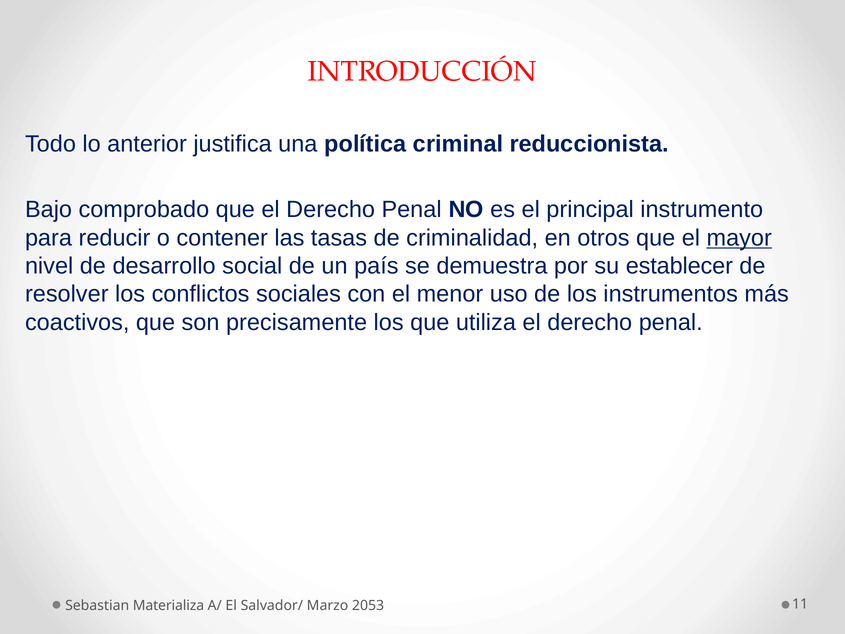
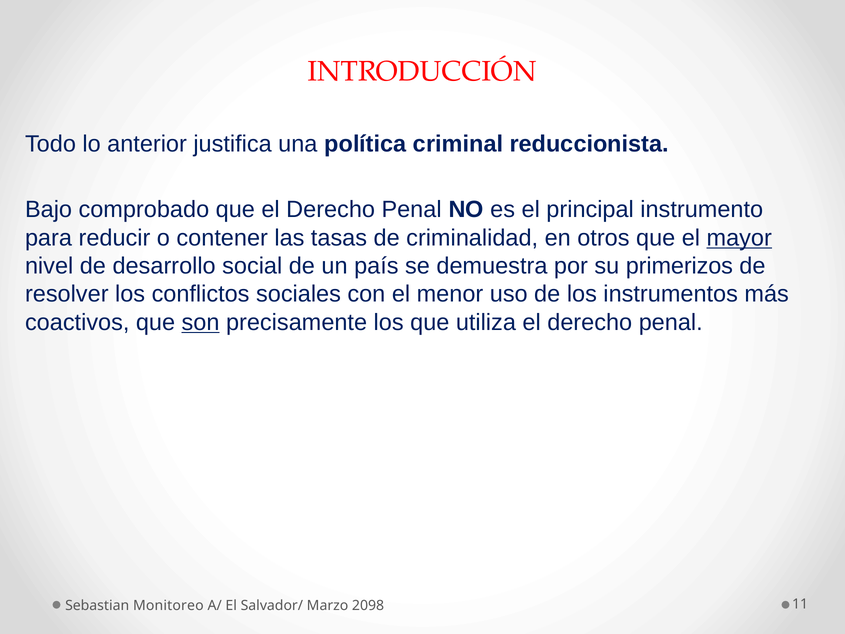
establecer: establecer -> primerizos
son underline: none -> present
Materializa: Materializa -> Monitoreo
2053: 2053 -> 2098
